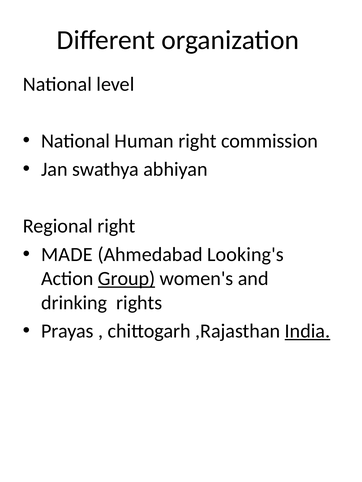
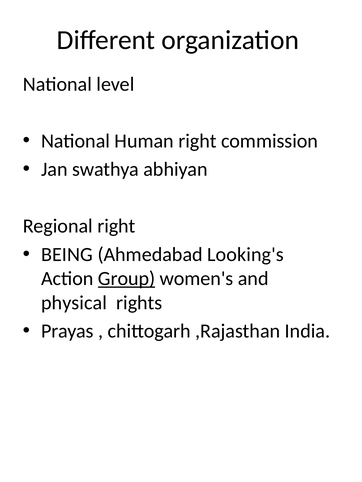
MADE: MADE -> BEING
drinking: drinking -> physical
India underline: present -> none
